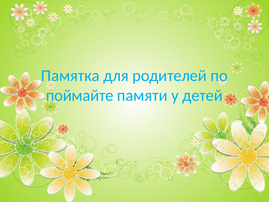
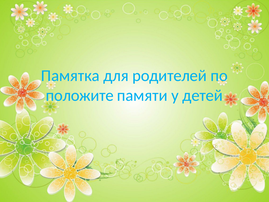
поймайте: поймайте -> положите
